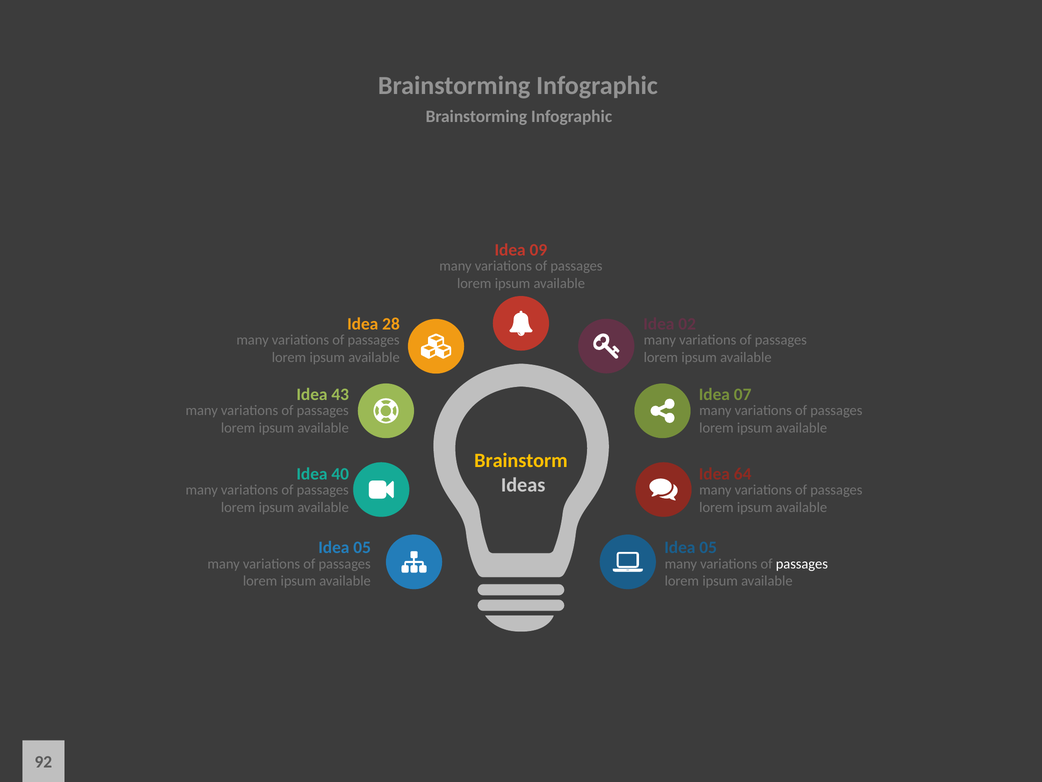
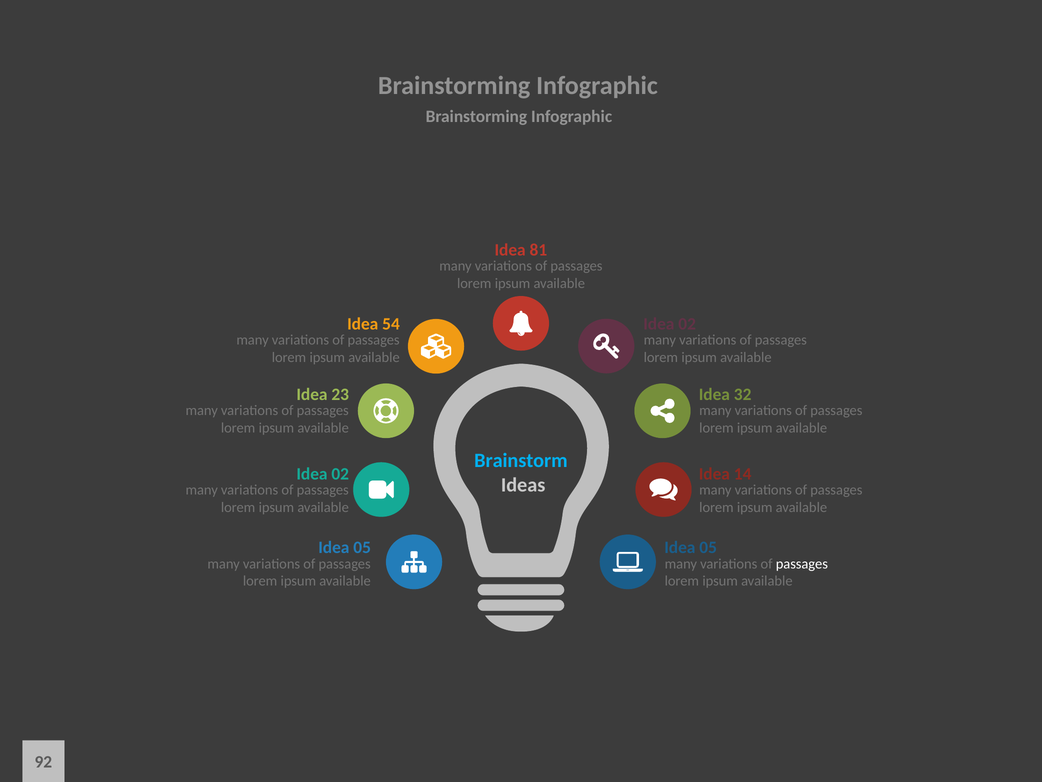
09: 09 -> 81
28: 28 -> 54
43: 43 -> 23
07: 07 -> 32
Brainstorm colour: yellow -> light blue
40 at (340, 474): 40 -> 02
64: 64 -> 14
